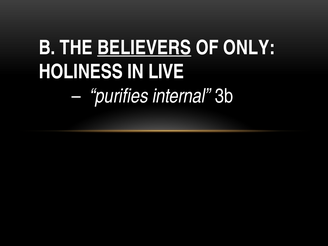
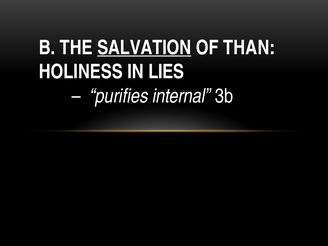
BELIEVERS: BELIEVERS -> SALVATION
ONLY: ONLY -> THAN
LIVE: LIVE -> LIES
